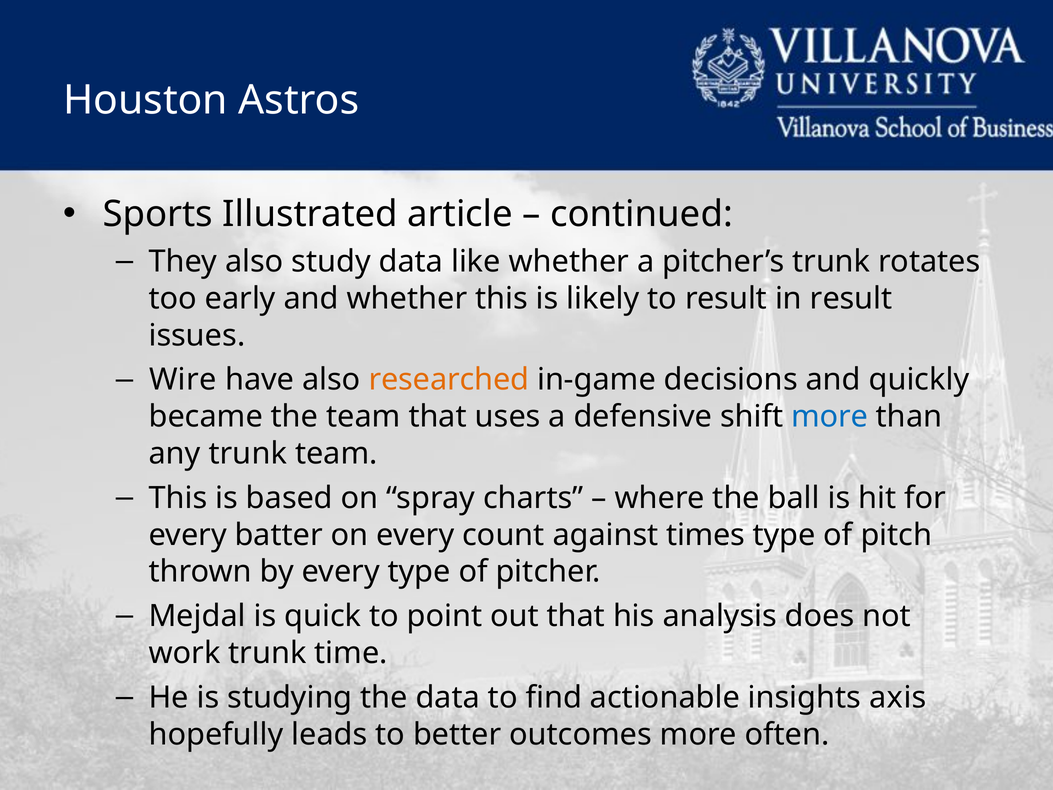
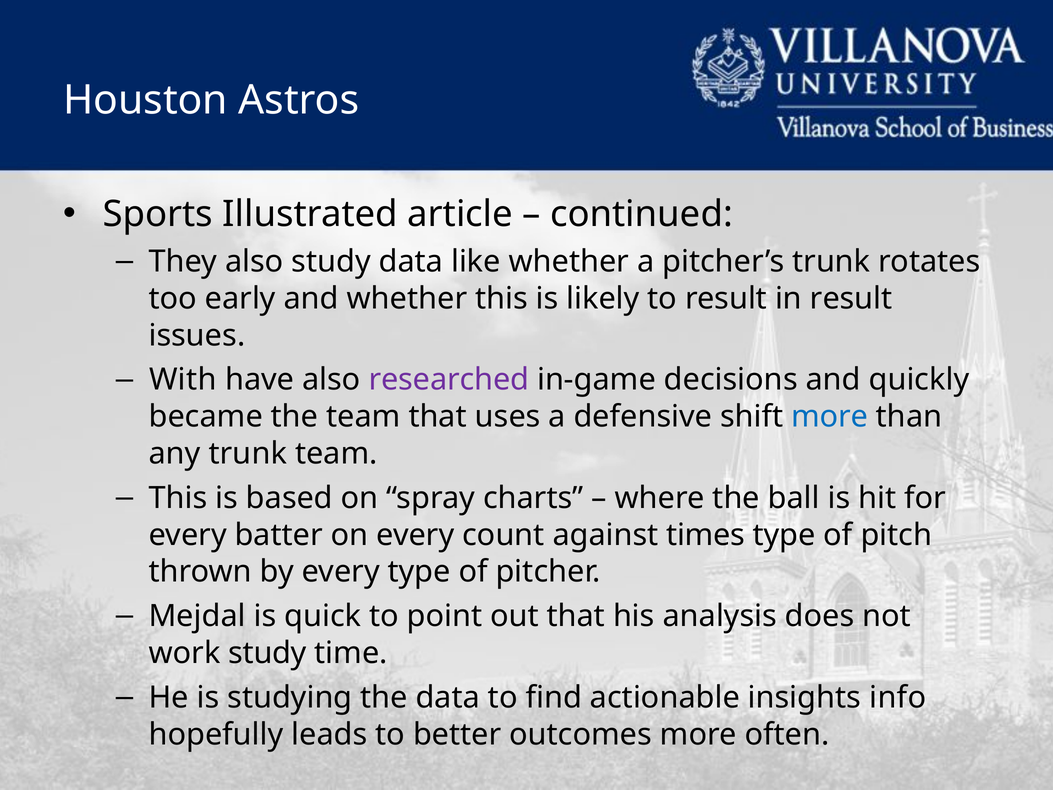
Wire: Wire -> With
researched colour: orange -> purple
work trunk: trunk -> study
axis: axis -> info
